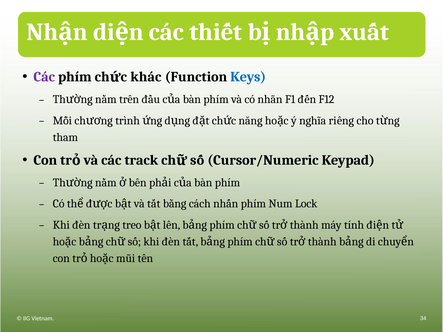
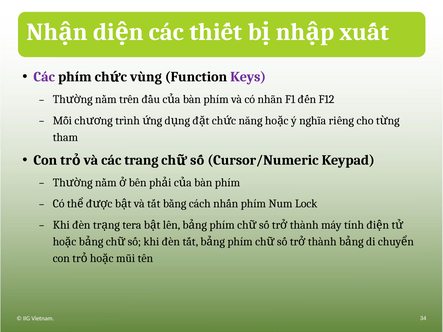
khác: khác -> vùng
Keys colour: blue -> purple
track: track -> trang
treo: treo -> tera
